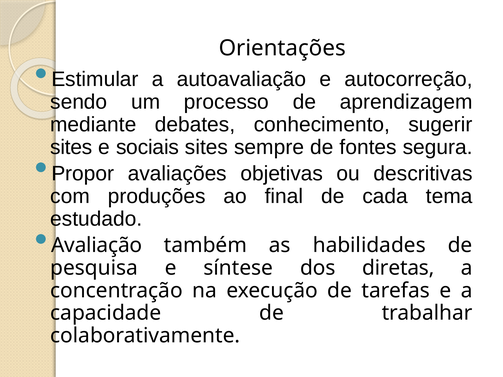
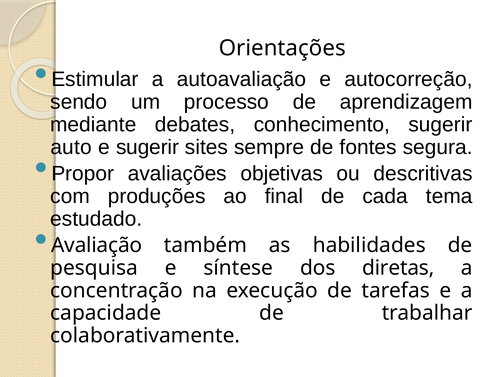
sites at (71, 147): sites -> auto
e sociais: sociais -> sugerir
